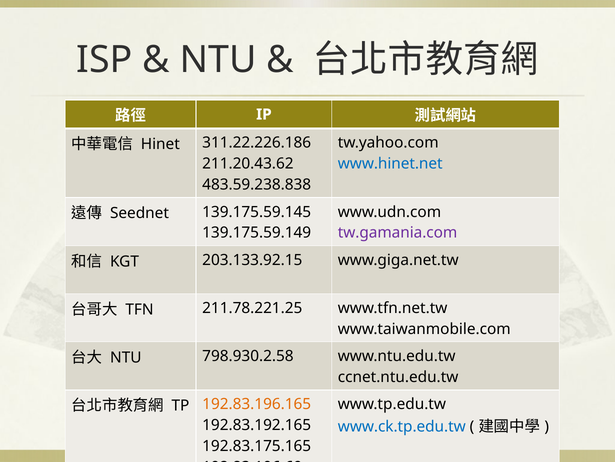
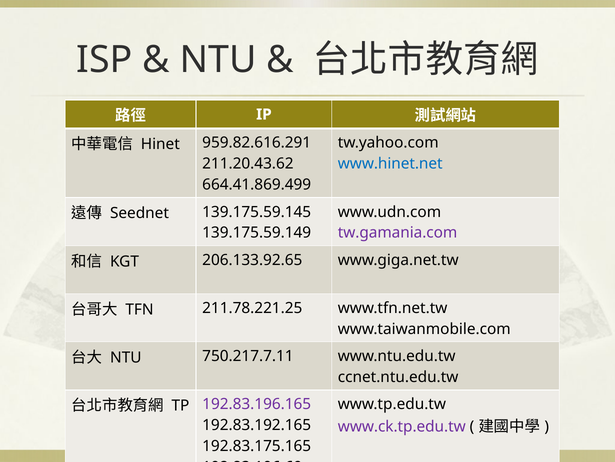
311.22.226.186: 311.22.226.186 -> 959.82.616.291
483.59.238.838: 483.59.238.838 -> 664.41.869.499
203.133.92.15: 203.133.92.15 -> 206.133.92.65
798.930.2.58: 798.930.2.58 -> 750.217.7.11
192.83.196.165 colour: orange -> purple
www.ck.tp.edu.tw colour: blue -> purple
